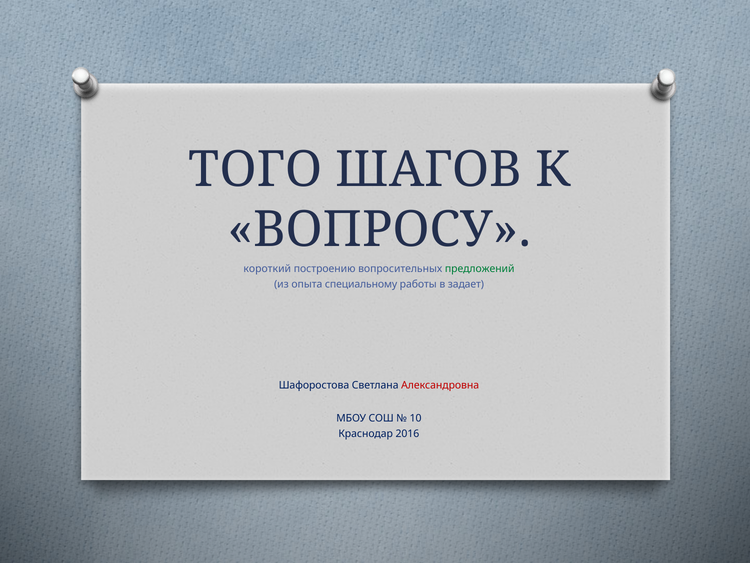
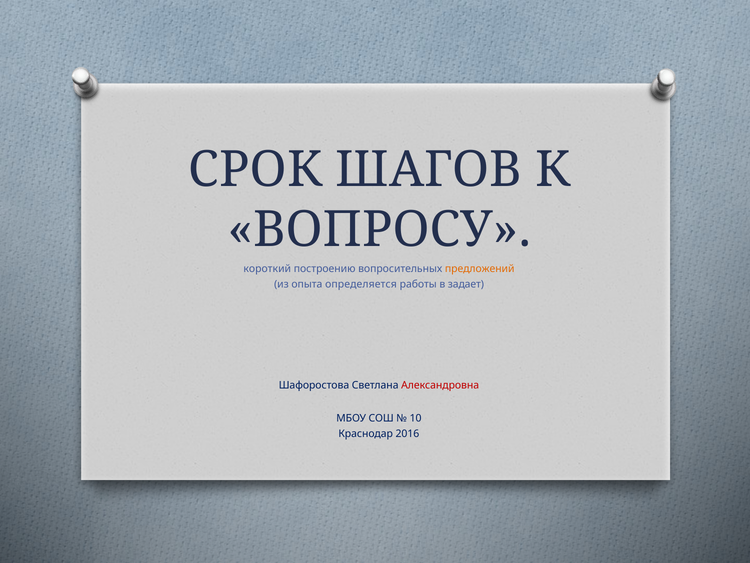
ТОГО: ТОГО -> СРОК
предложений colour: green -> orange
специальному: специальному -> определяется
